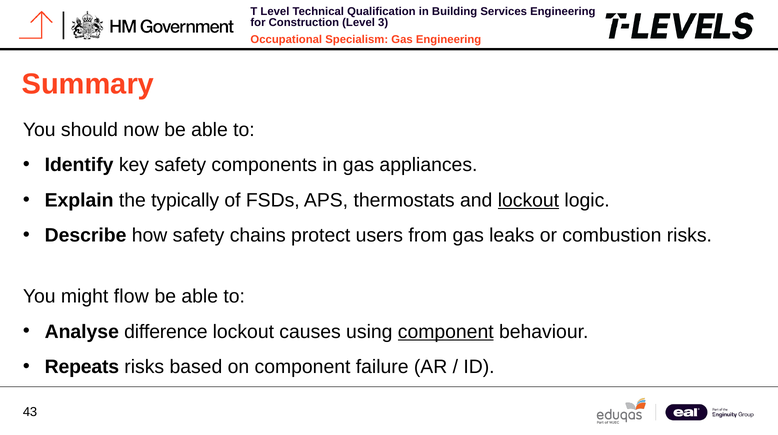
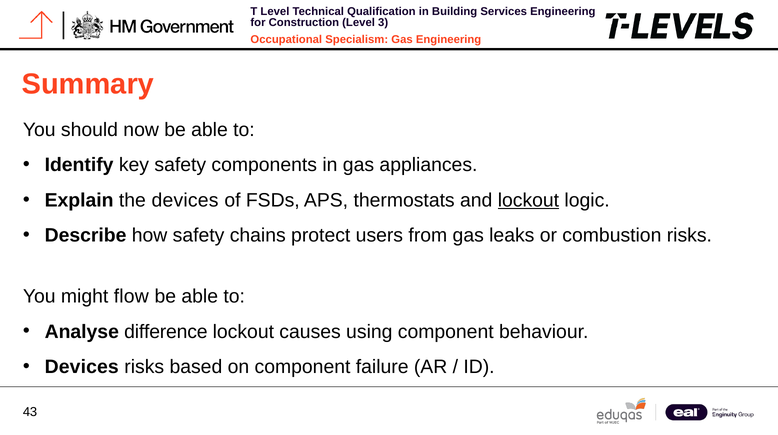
the typically: typically -> devices
component at (446, 331) underline: present -> none
Repeats at (82, 367): Repeats -> Devices
